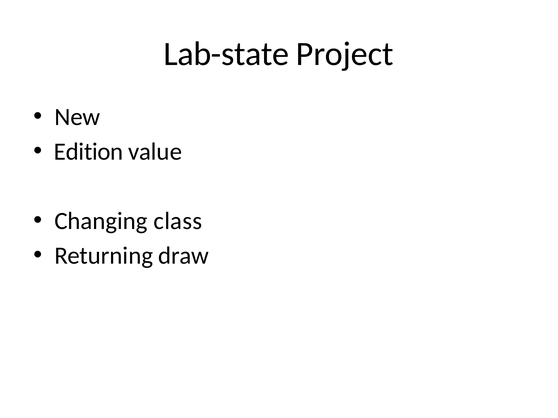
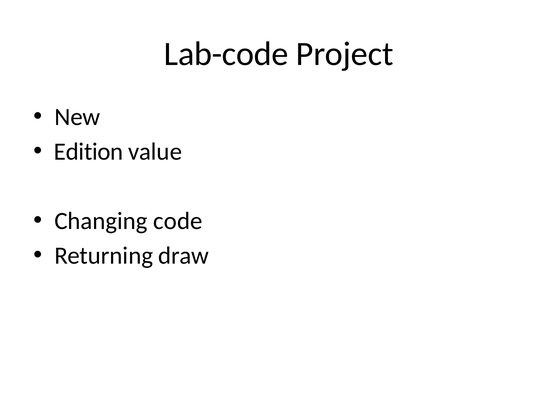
Lab-state: Lab-state -> Lab-code
class: class -> code
